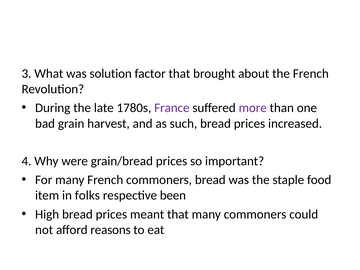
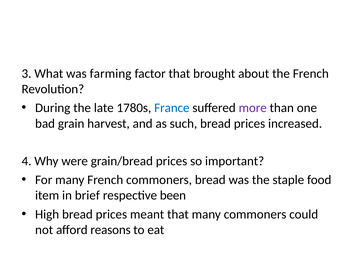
solution: solution -> farming
France colour: purple -> blue
folks: folks -> brief
